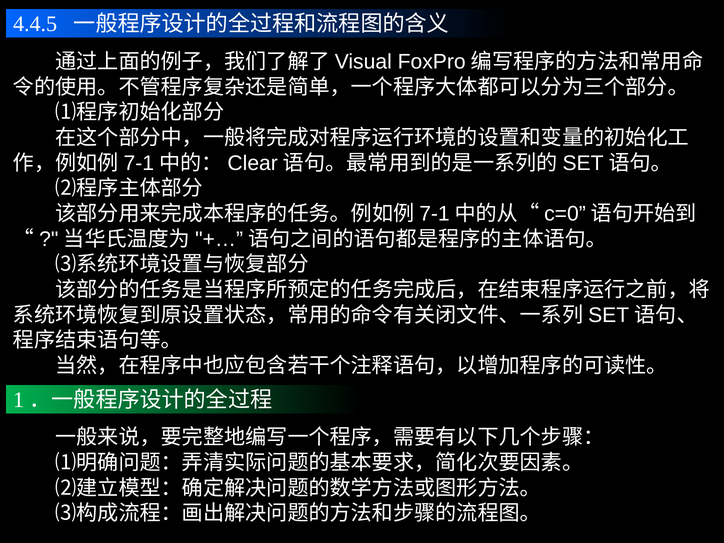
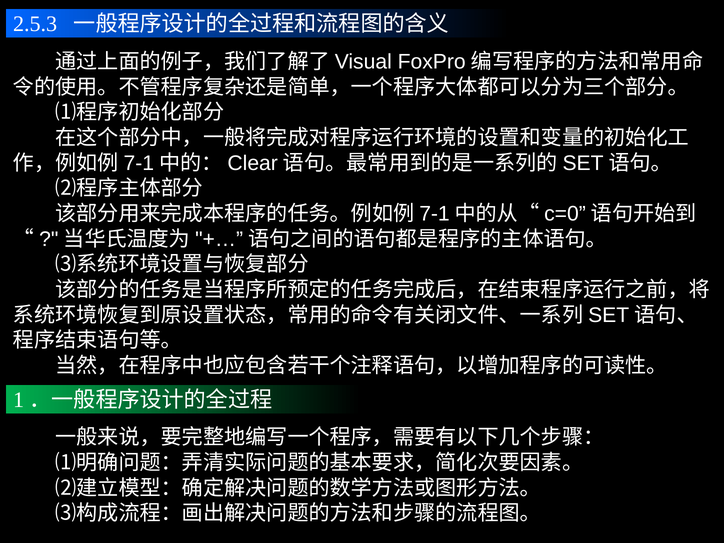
4.4.5: 4.4.5 -> 2.5.3
